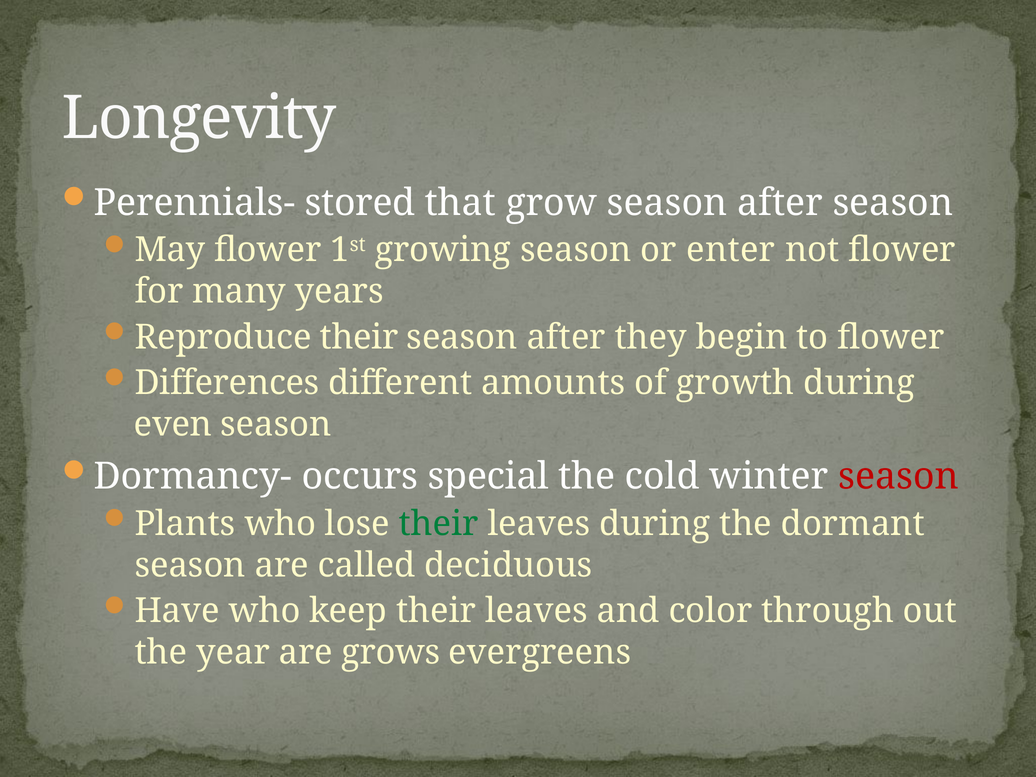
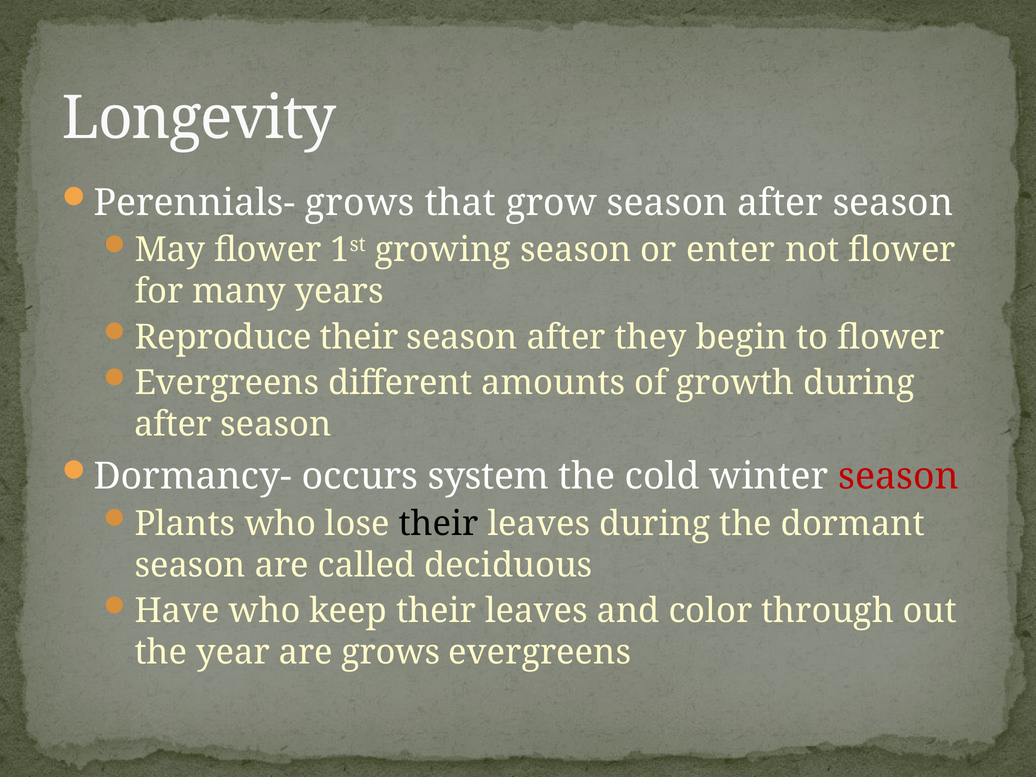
Perennials- stored: stored -> grows
Differences at (227, 383): Differences -> Evergreens
even at (173, 424): even -> after
special: special -> system
their at (439, 524) colour: green -> black
